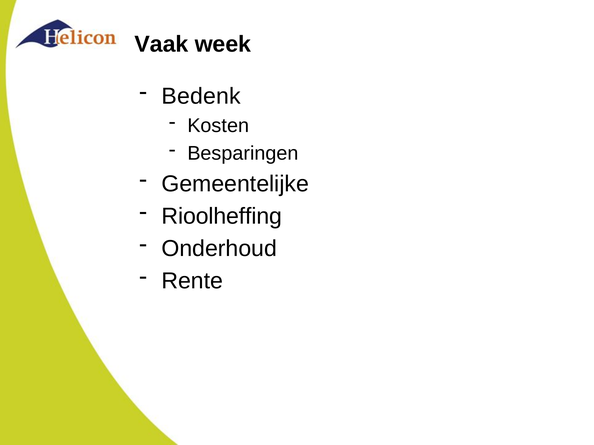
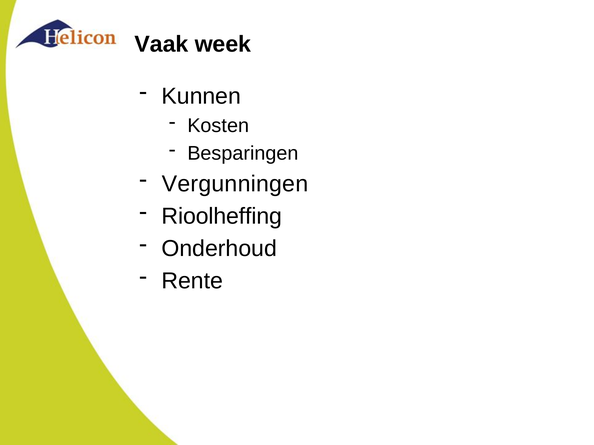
Bedenk: Bedenk -> Kunnen
Gemeentelijke: Gemeentelijke -> Vergunningen
